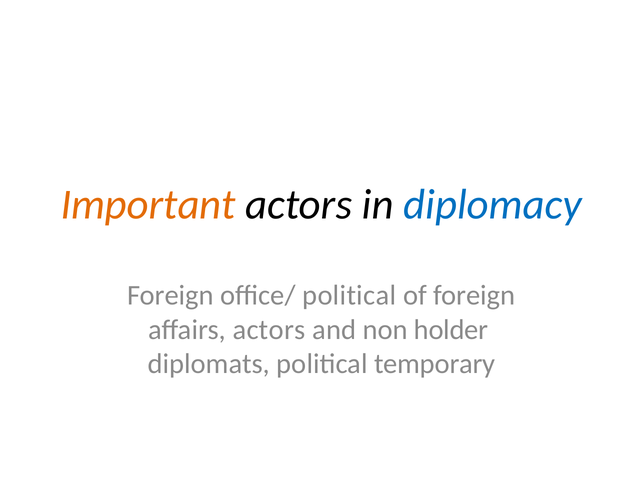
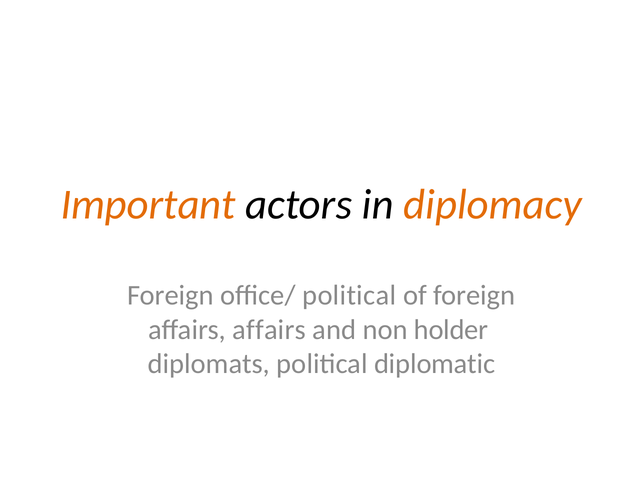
diplomacy colour: blue -> orange
affairs actors: actors -> affairs
temporary: temporary -> diplomatic
